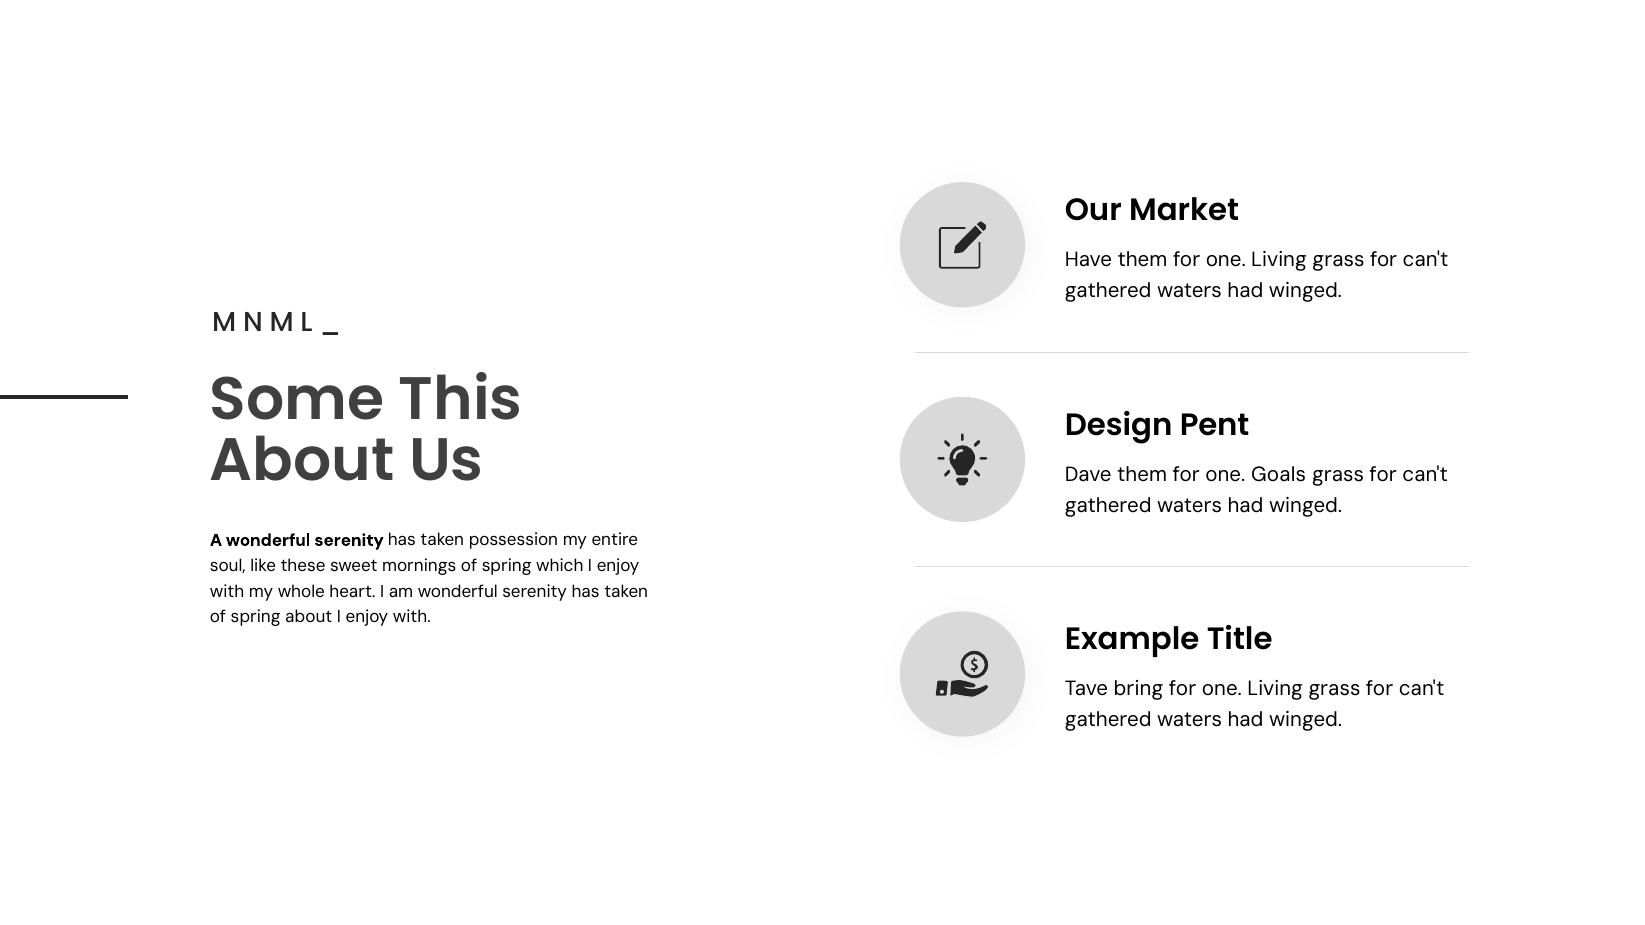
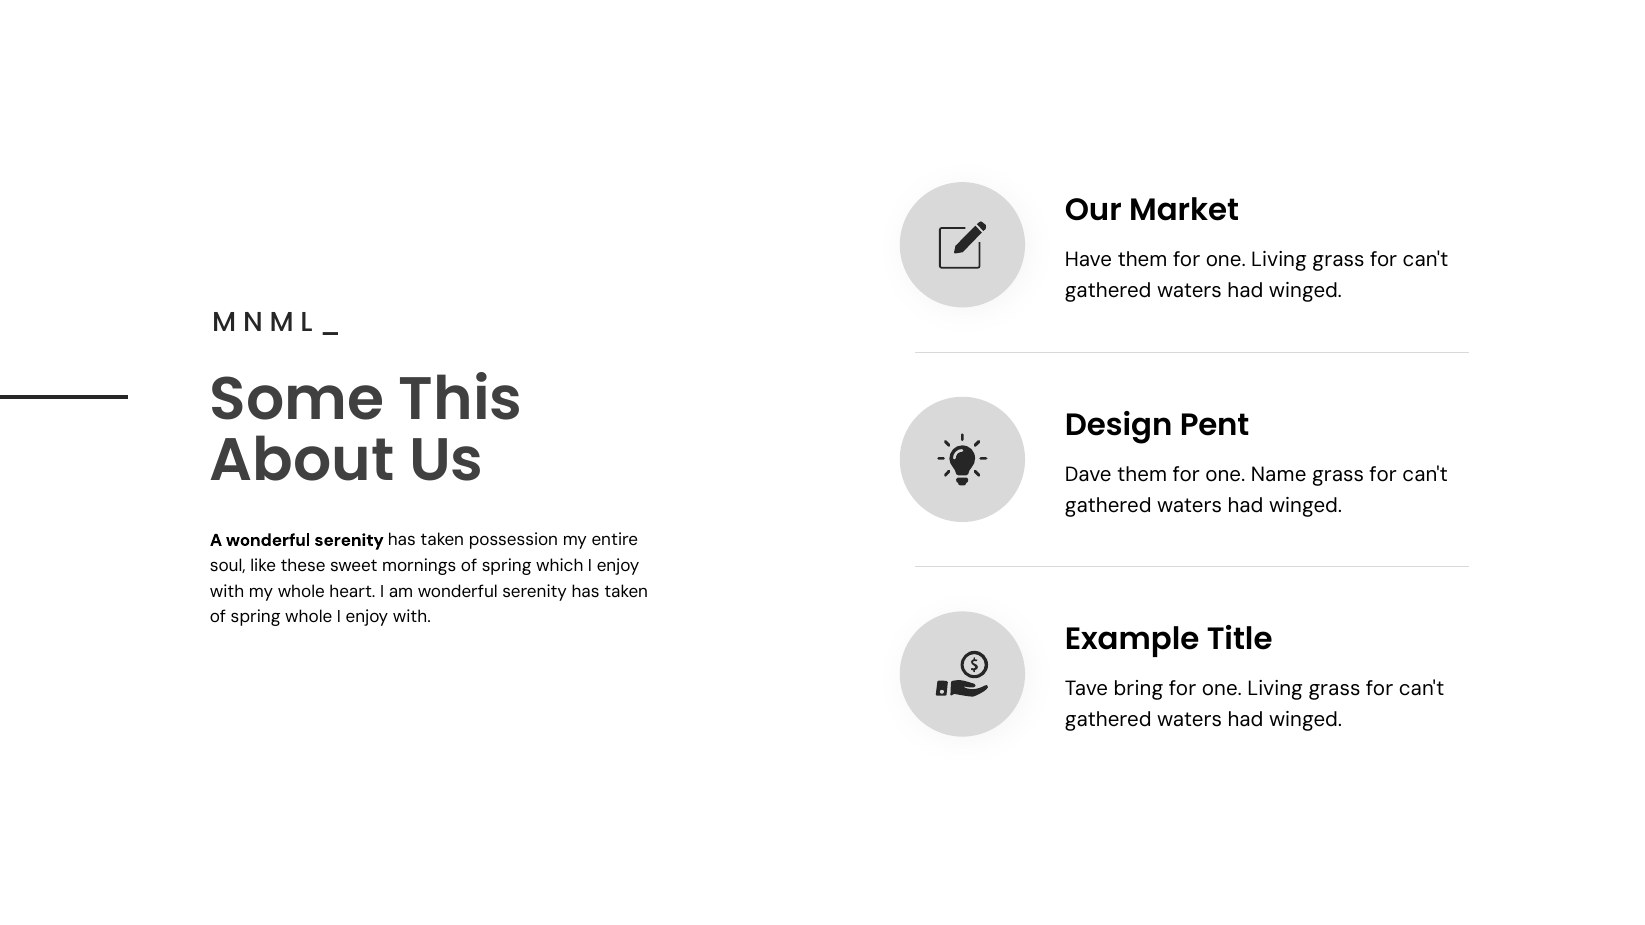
Goals: Goals -> Name
spring about: about -> whole
